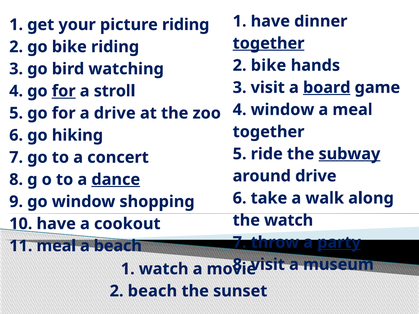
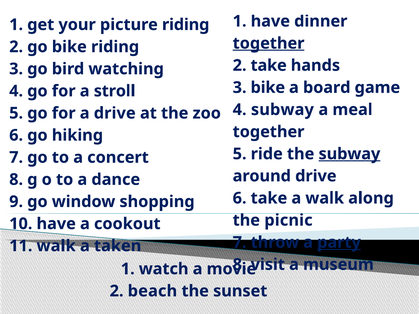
bike at (269, 65): bike -> take
visit at (268, 88): visit -> bike
board underline: present -> none
for at (64, 91) underline: present -> none
window at (282, 110): window -> subway
dance underline: present -> none
the watch: watch -> picnic
meal at (56, 246): meal -> walk
a beach: beach -> taken
